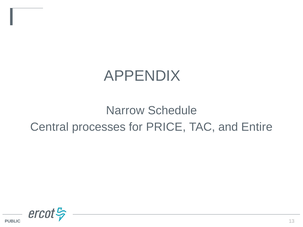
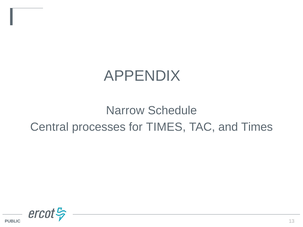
for PRICE: PRICE -> TIMES
and Entire: Entire -> Times
